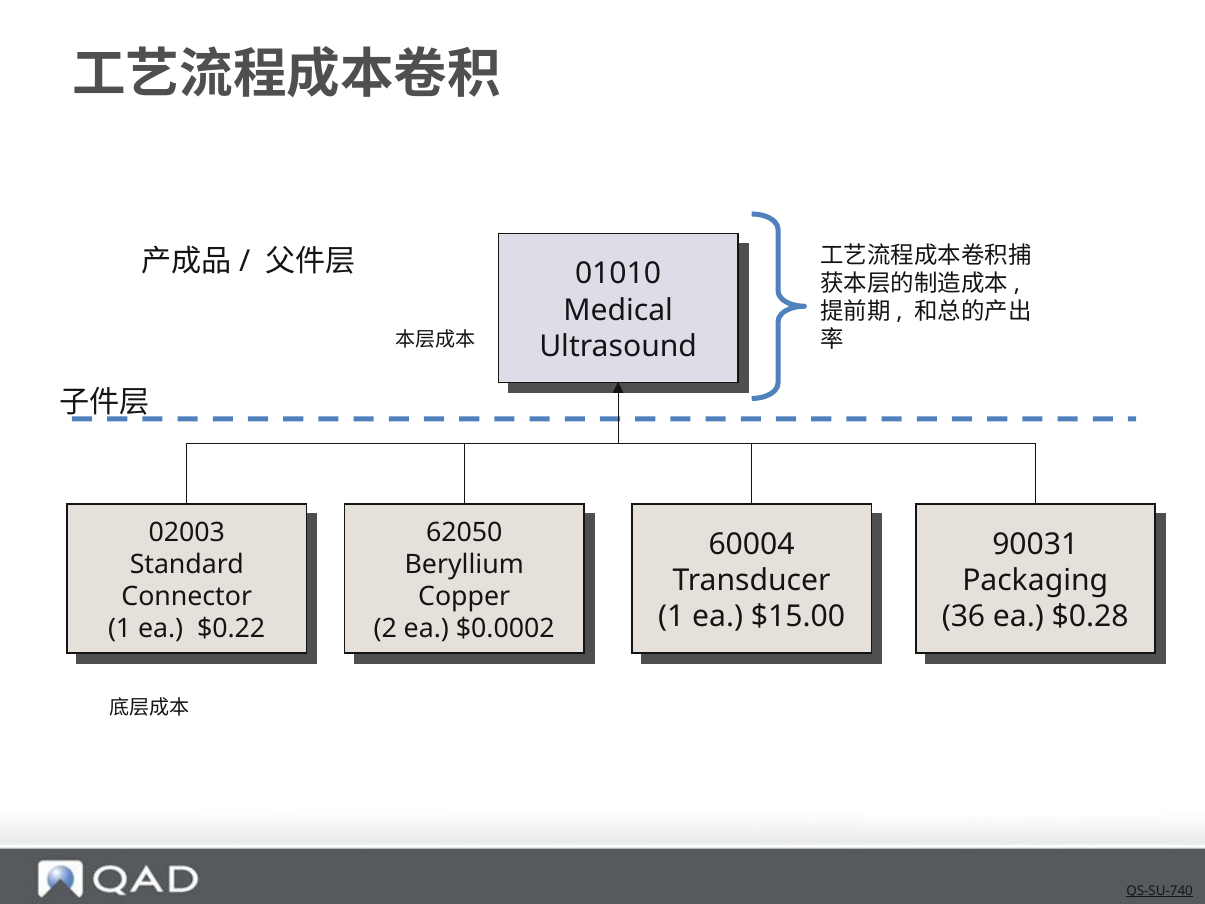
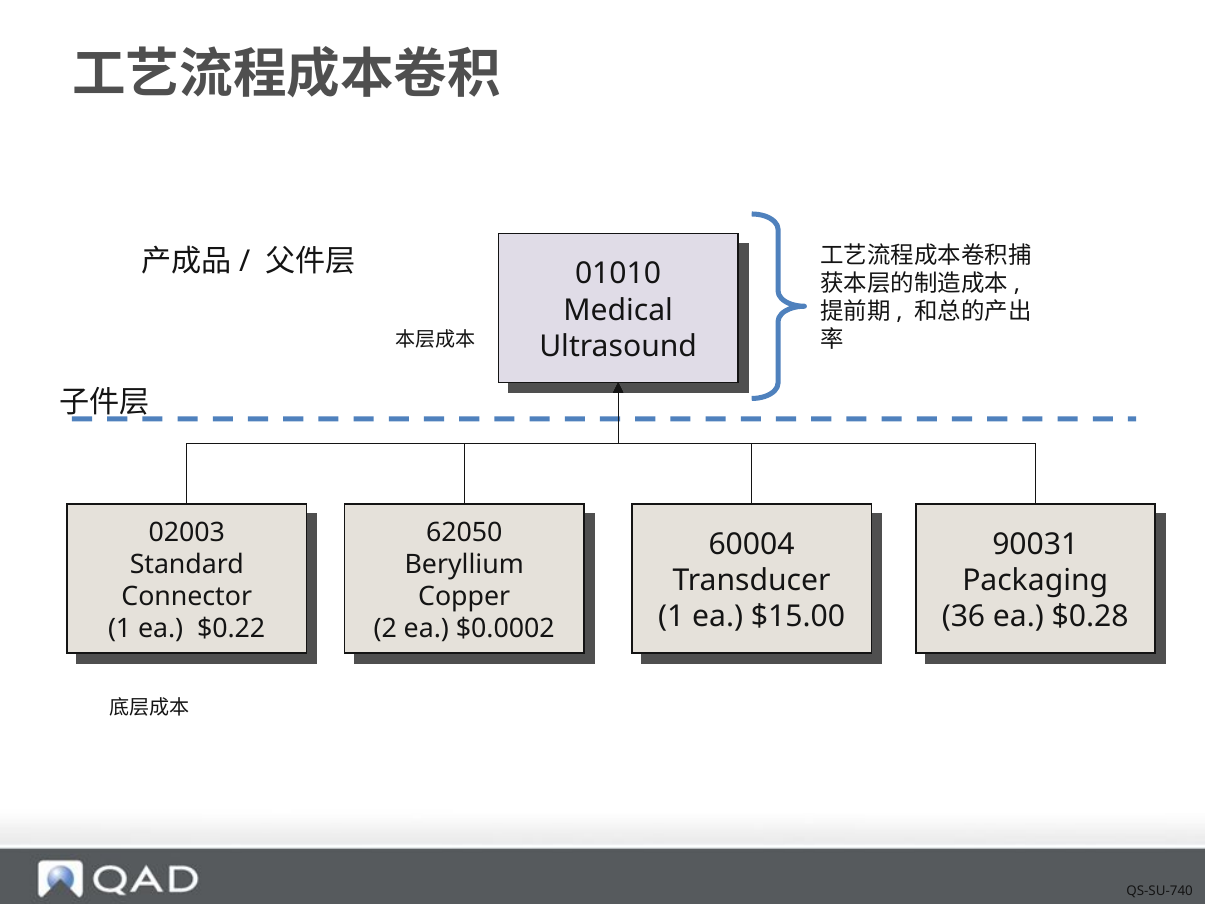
QS-SU-740 underline: present -> none
